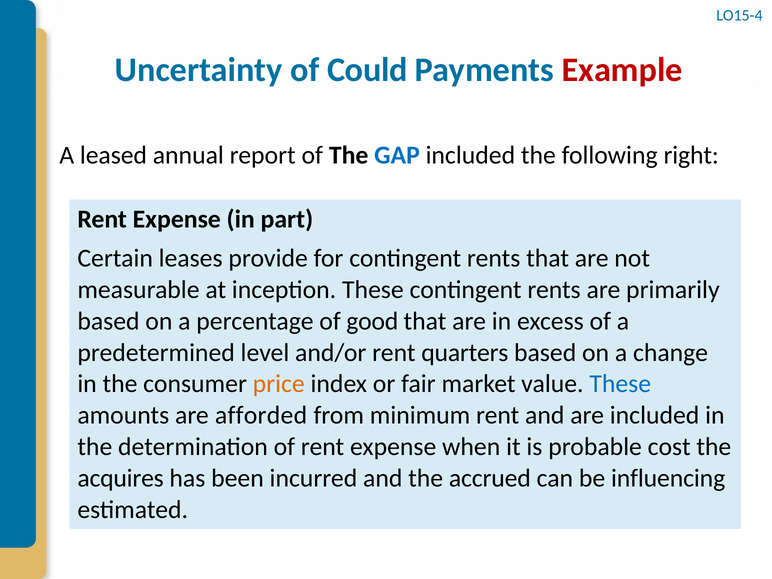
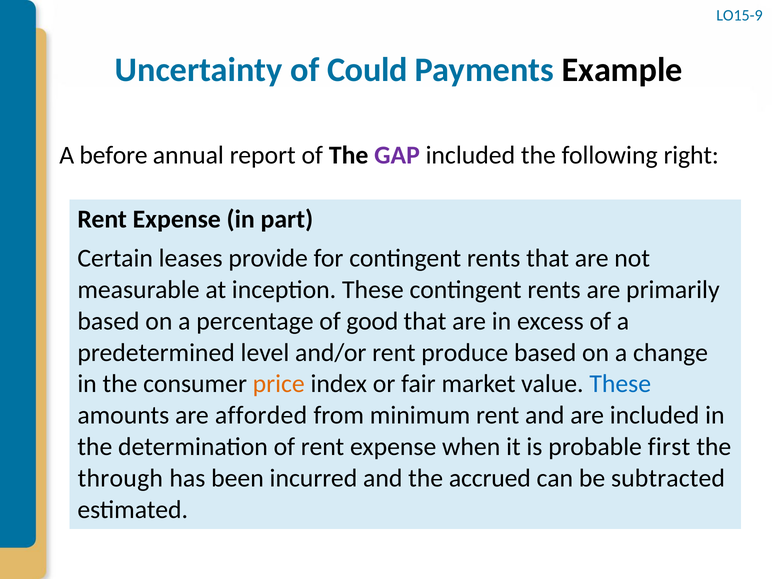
LO15-4: LO15-4 -> LO15-9
Example colour: red -> black
leased: leased -> before
GAP colour: blue -> purple
quarters: quarters -> produce
cost: cost -> first
acquires: acquires -> through
influencing: influencing -> subtracted
